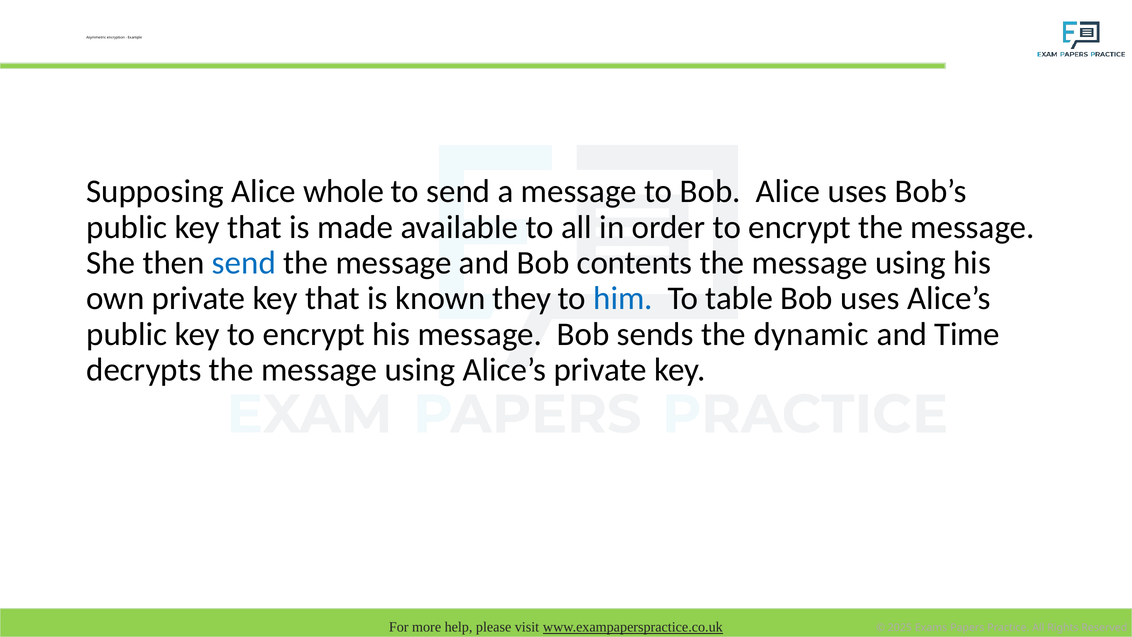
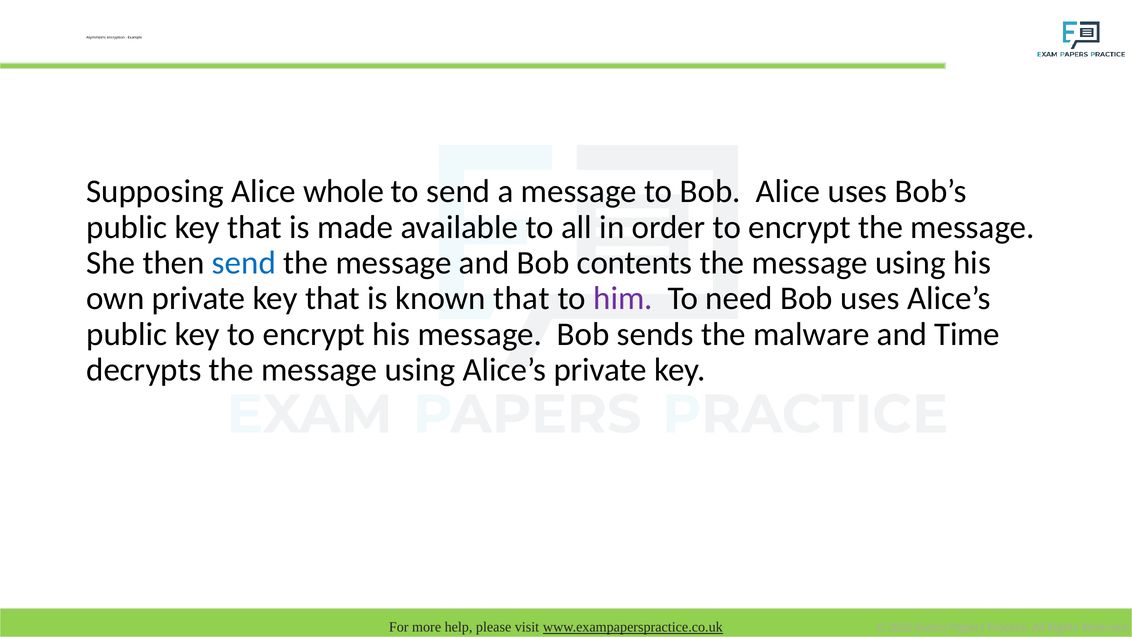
known they: they -> that
him colour: blue -> purple
table: table -> need
dynamic: dynamic -> malware
